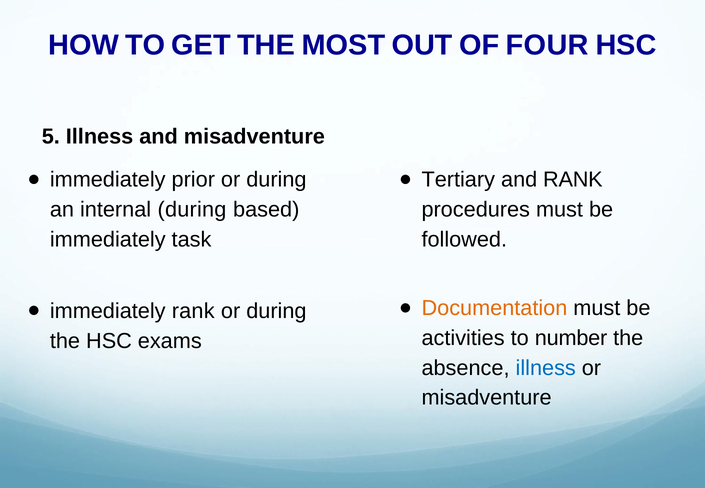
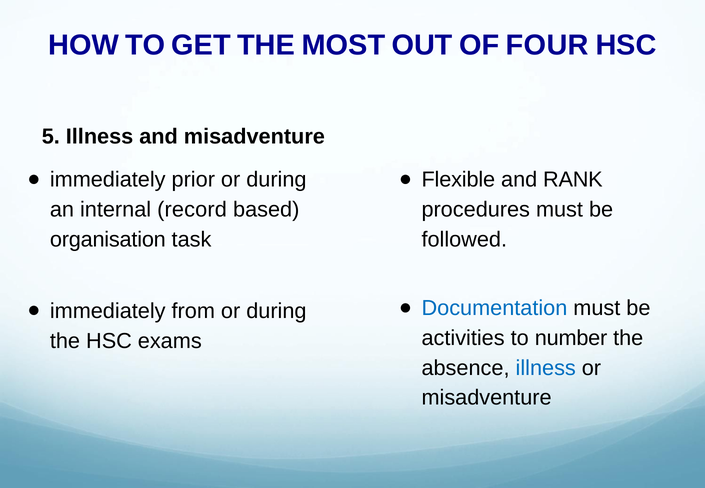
Tertiary: Tertiary -> Flexible
internal during: during -> record
immediately at (108, 240): immediately -> organisation
Documentation colour: orange -> blue
immediately rank: rank -> from
